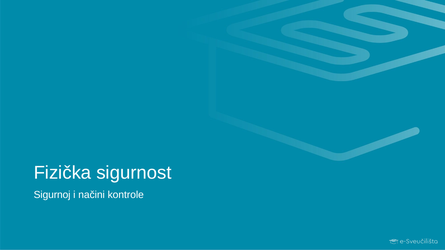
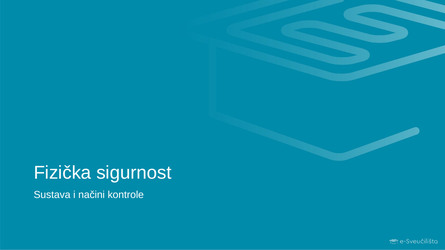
Sigurnoj: Sigurnoj -> Sustava
